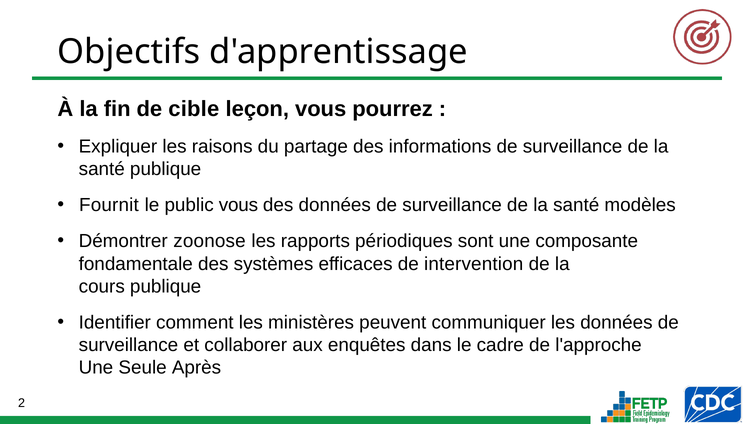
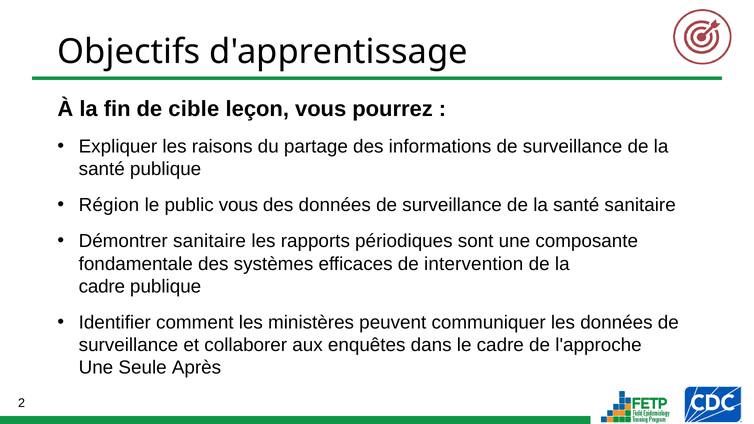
Fournit: Fournit -> Région
santé modèles: modèles -> sanitaire
Démontrer zoonose: zoonose -> sanitaire
cours at (102, 286): cours -> cadre
